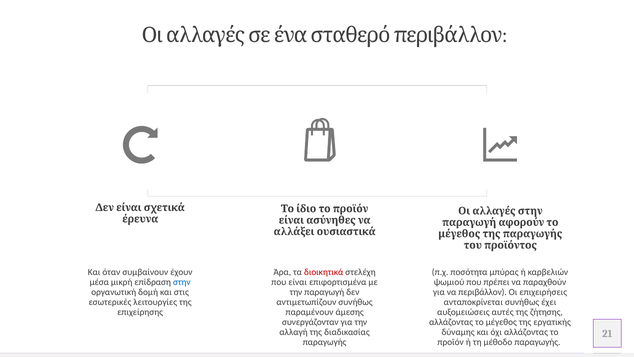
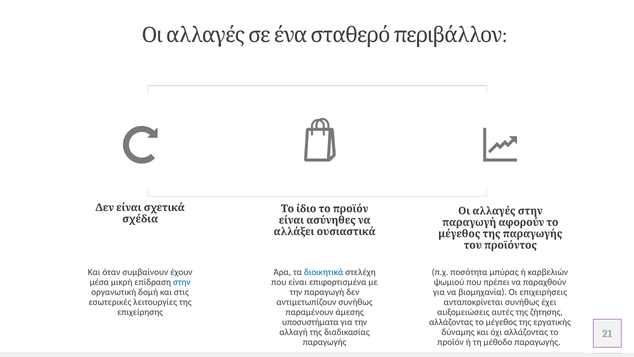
έρευνα: έρευνα -> σχέδια
διοικητικά colour: red -> blue
περιβάλλον: περιβάλλον -> βιομηχανία
συνεργάζονταν: συνεργάζονταν -> υποσυστήματα
